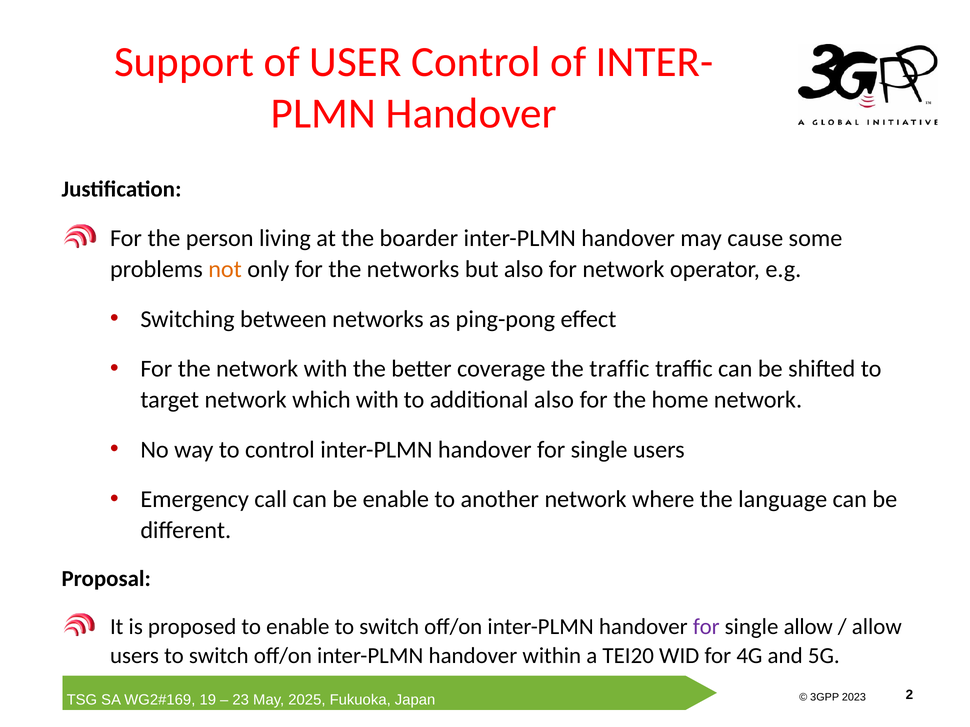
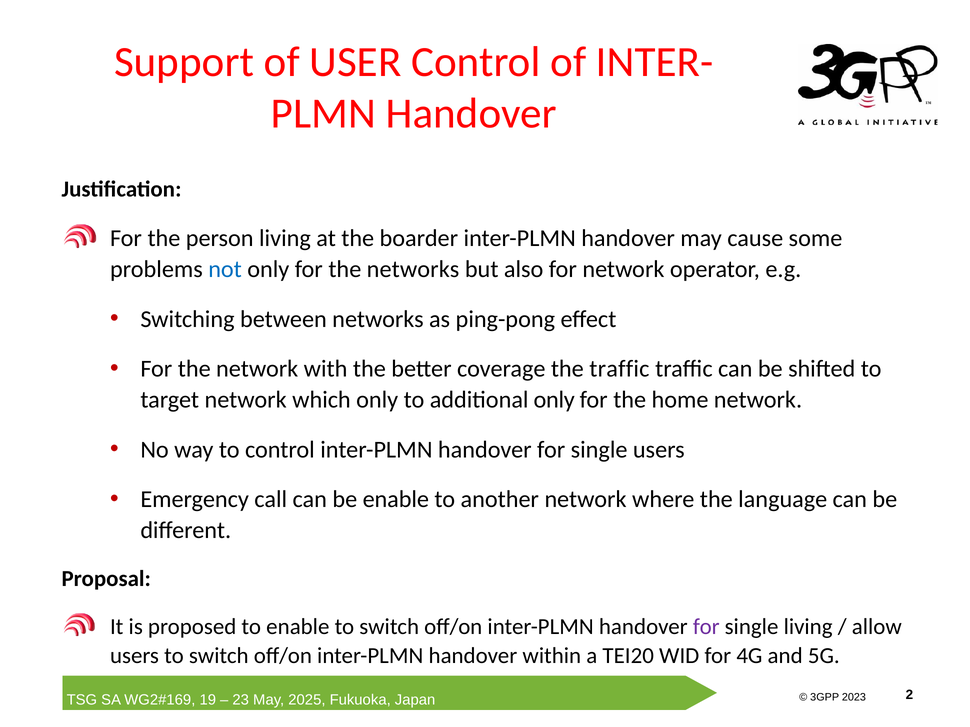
not colour: orange -> blue
which with: with -> only
additional also: also -> only
single allow: allow -> living
